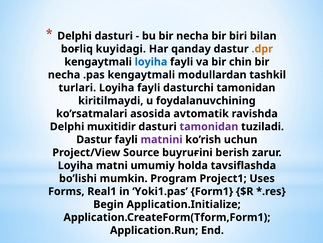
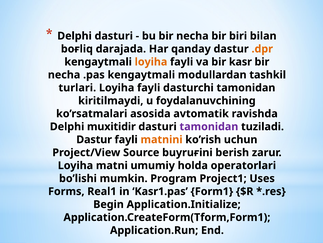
kuyidagi: kuyidagi -> darajada
loyiha at (151, 62) colour: blue -> orange
chin: chin -> kasr
matnini colour: purple -> orange
tavsiflashda: tavsiflashda -> operatorlari
Yoki1.pas: Yoki1.pas -> Kasr1.pas
